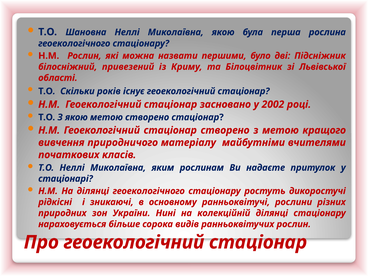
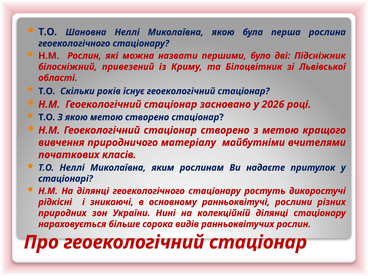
2002: 2002 -> 2026
